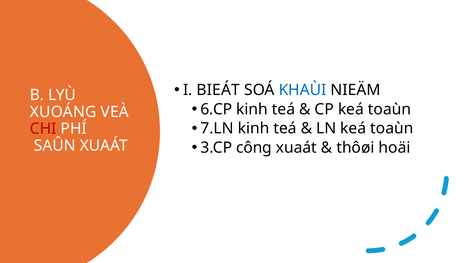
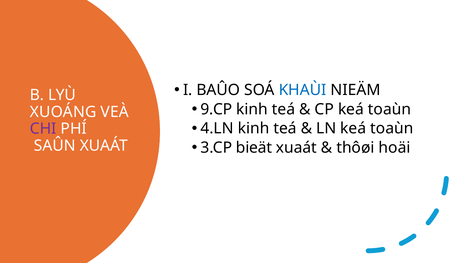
BIEÁT: BIEÁT -> BAÛO
6.CP: 6.CP -> 9.CP
7.LN: 7.LN -> 4.LN
CHI colour: red -> purple
công: công -> bieät
